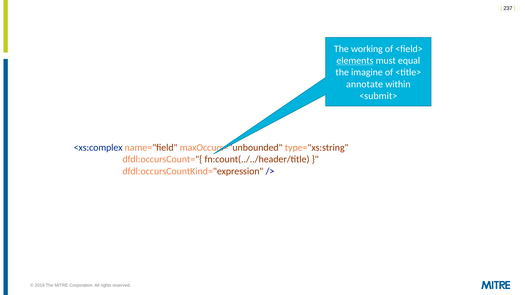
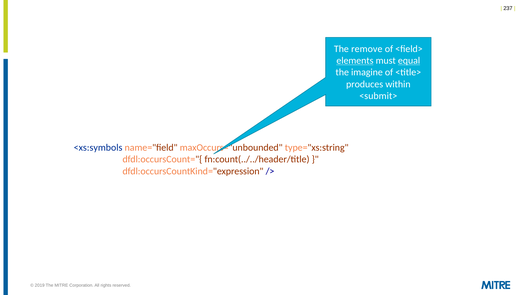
working: working -> remove
equal underline: none -> present
annotate: annotate -> produces
<xs:complex: <xs:complex -> <xs:symbols
